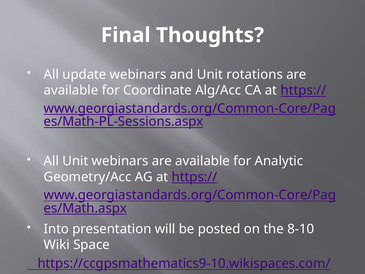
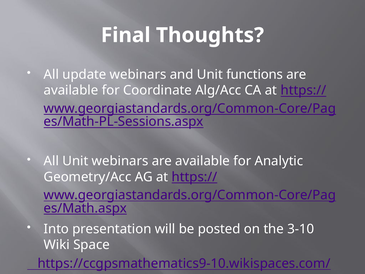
rotations: rotations -> functions
8-10: 8-10 -> 3-10
